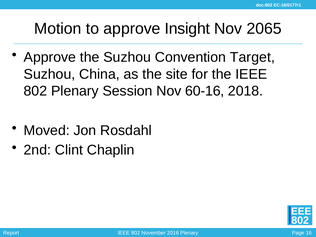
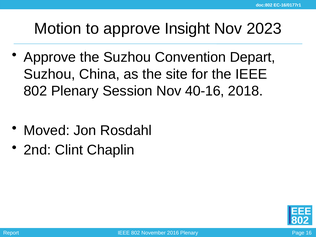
2065: 2065 -> 2023
Target: Target -> Depart
60-16: 60-16 -> 40-16
